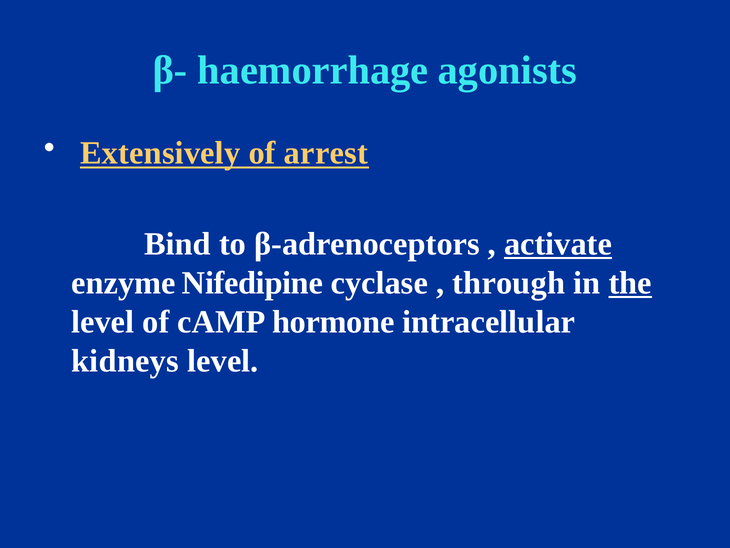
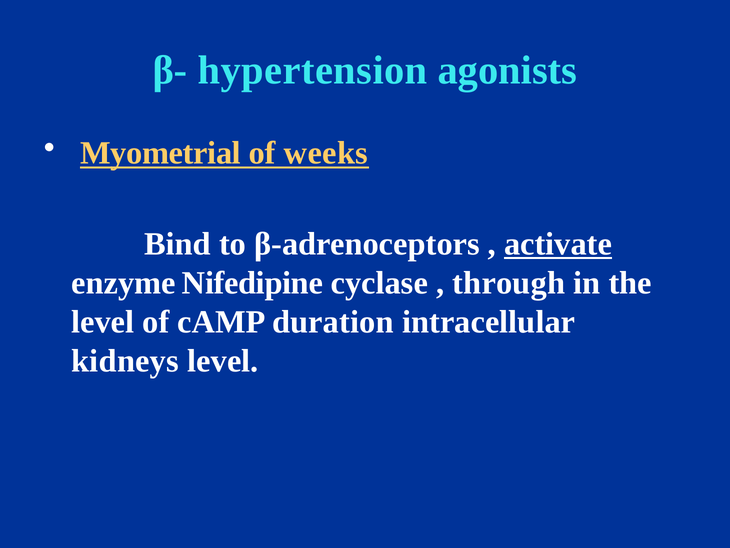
haemorrhage: haemorrhage -> hypertension
Extensively: Extensively -> Myometrial
arrest: arrest -> weeks
the underline: present -> none
hormone: hormone -> duration
